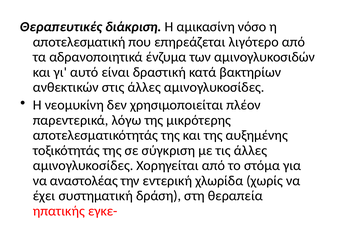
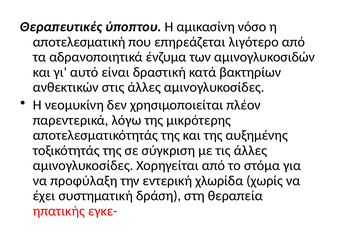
διάκριση: διάκριση -> ύποπτου
αναστολέας: αναστολέας -> προφύλαξη
